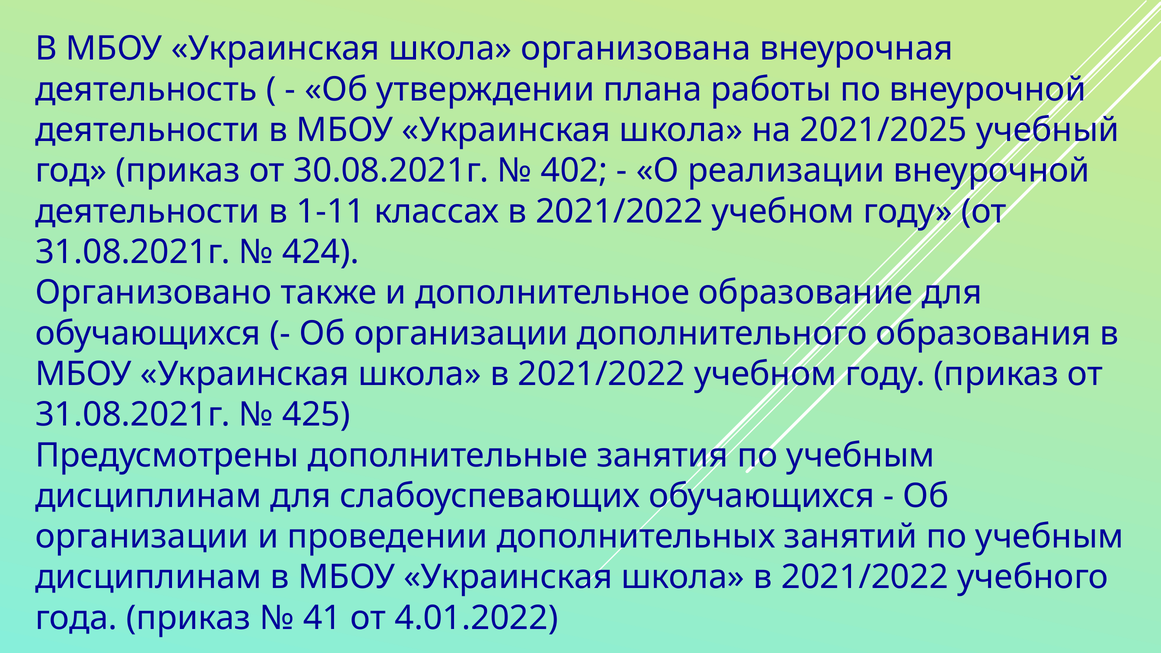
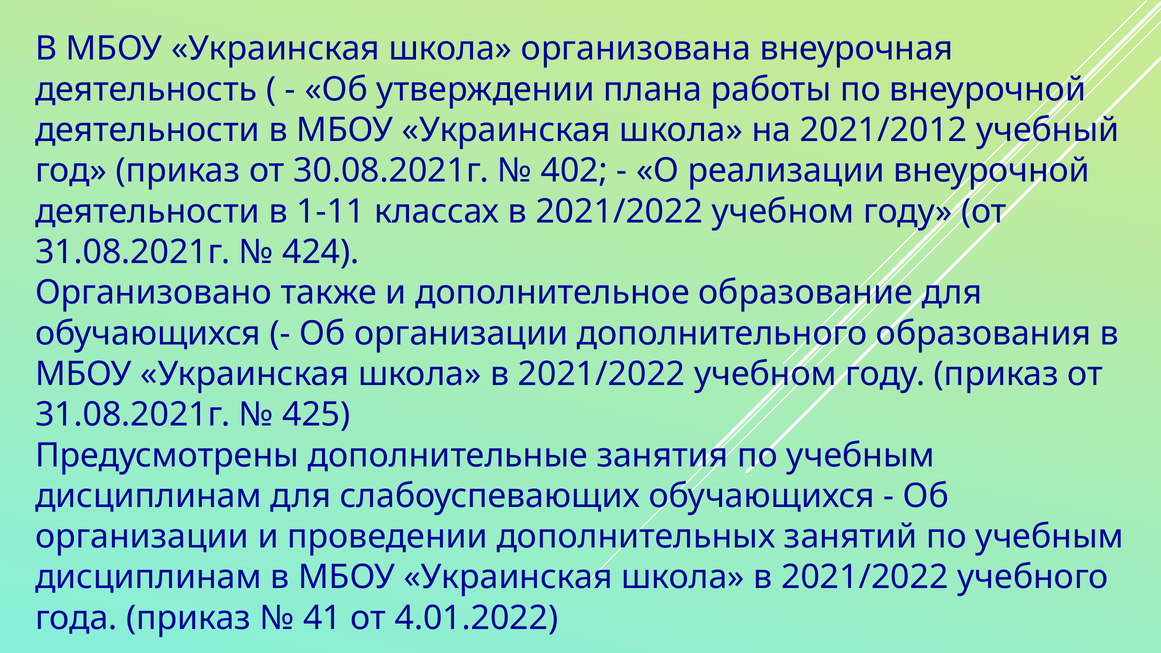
2021/2025: 2021/2025 -> 2021/2012
